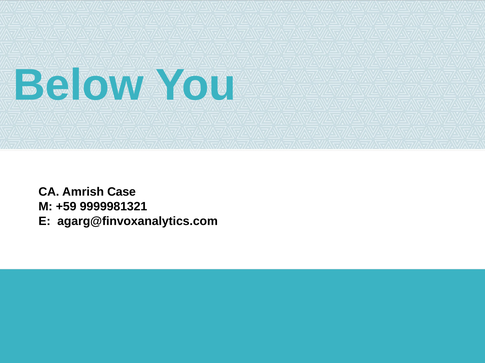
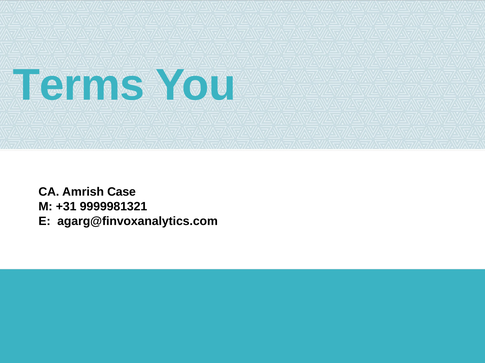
Below: Below -> Terms
+59: +59 -> +31
